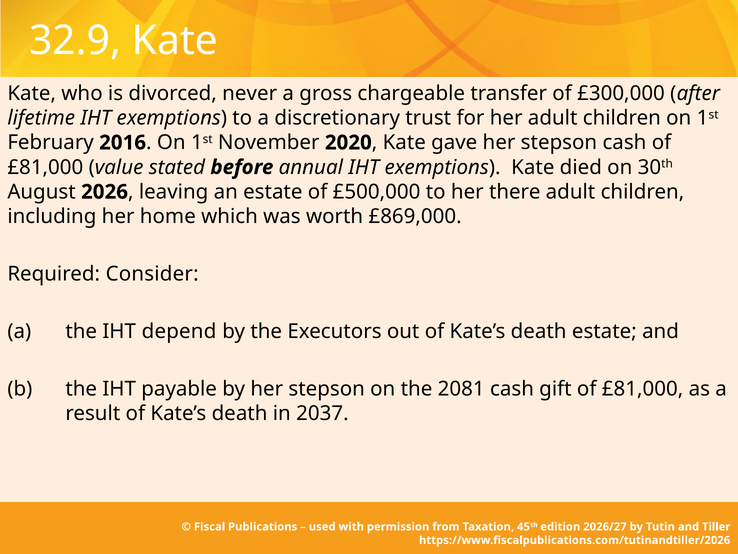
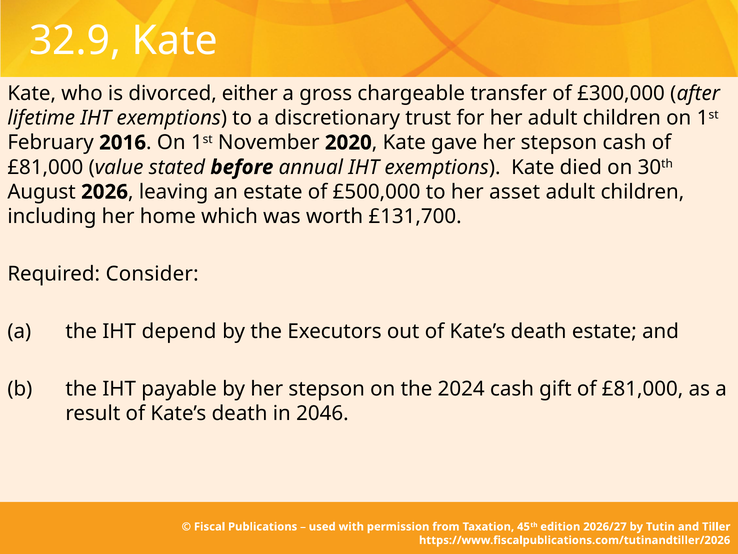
never: never -> either
there: there -> asset
£869,000: £869,000 -> £131,700
2081: 2081 -> 2024
2037: 2037 -> 2046
